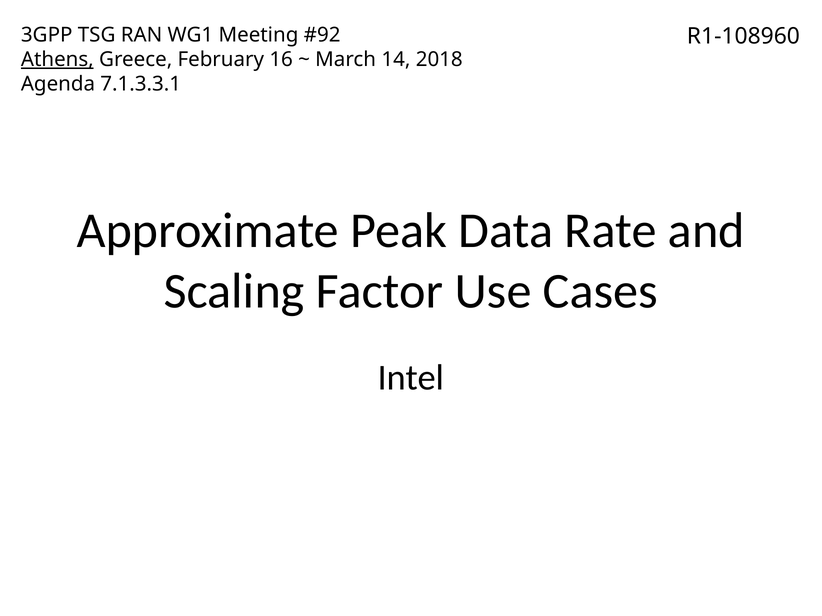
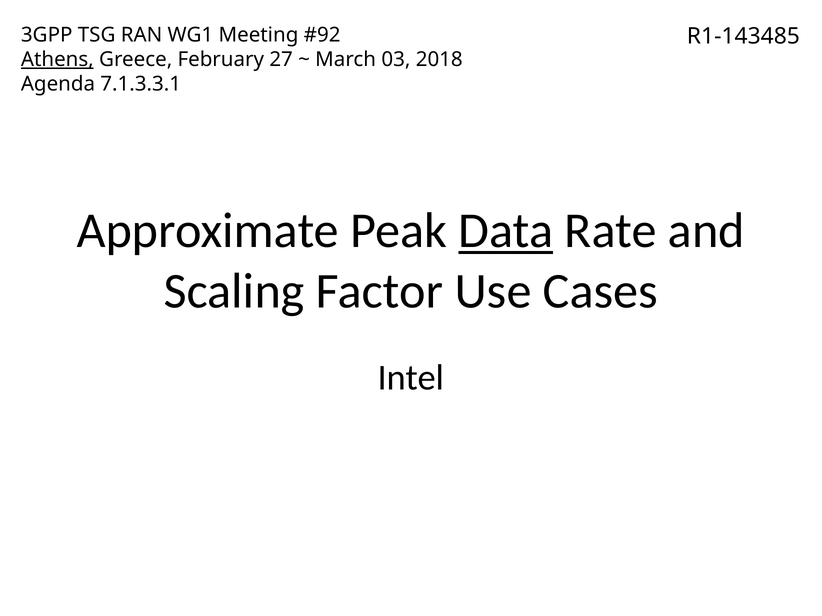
R1-108960: R1-108960 -> R1-143485
16: 16 -> 27
14: 14 -> 03
Data underline: none -> present
